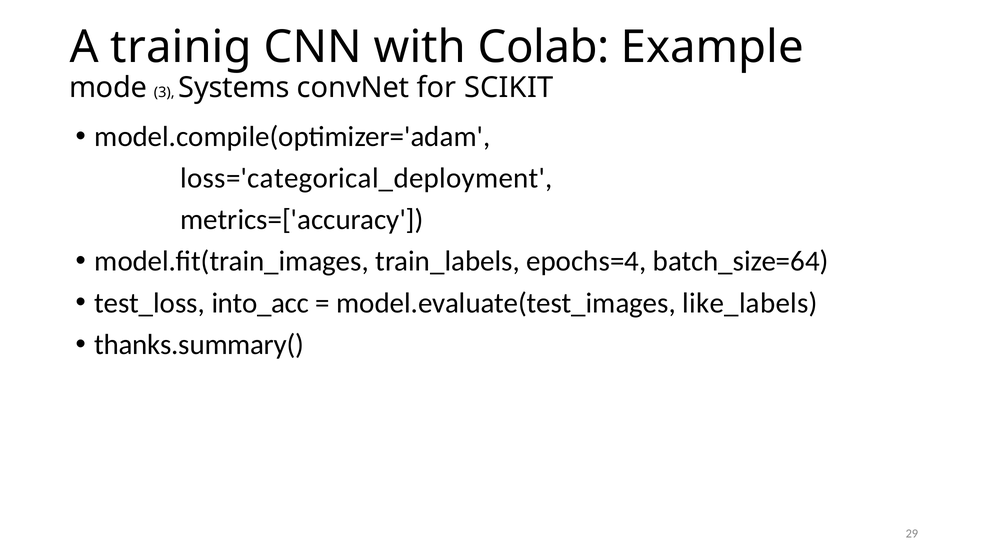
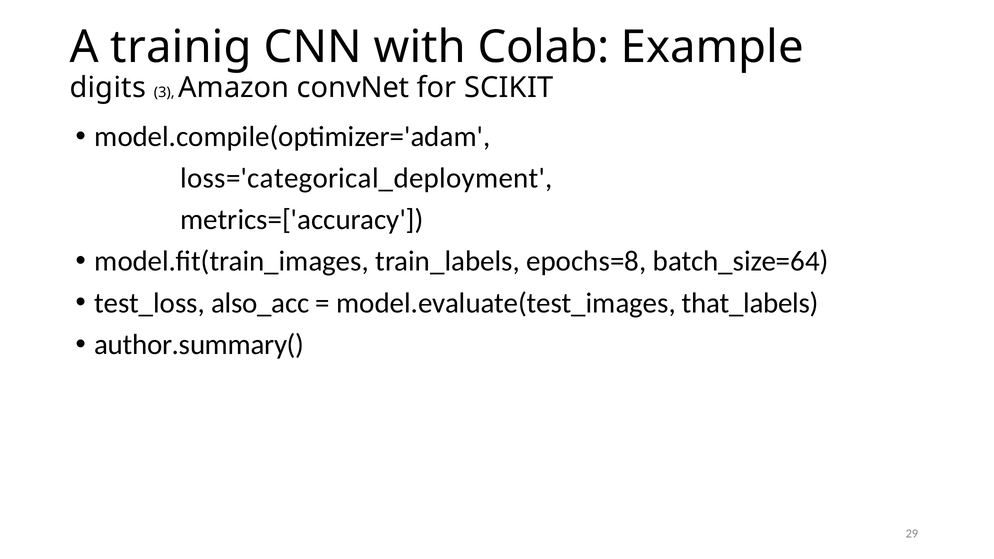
mode: mode -> digits
Systems: Systems -> Amazon
epochs=4: epochs=4 -> epochs=8
into_acc: into_acc -> also_acc
like_labels: like_labels -> that_labels
thanks.summary(: thanks.summary( -> author.summary(
